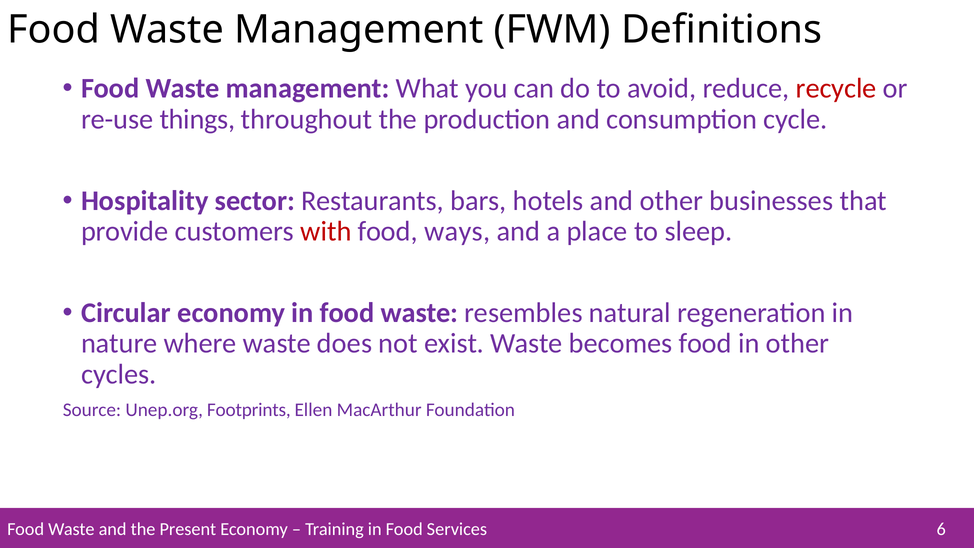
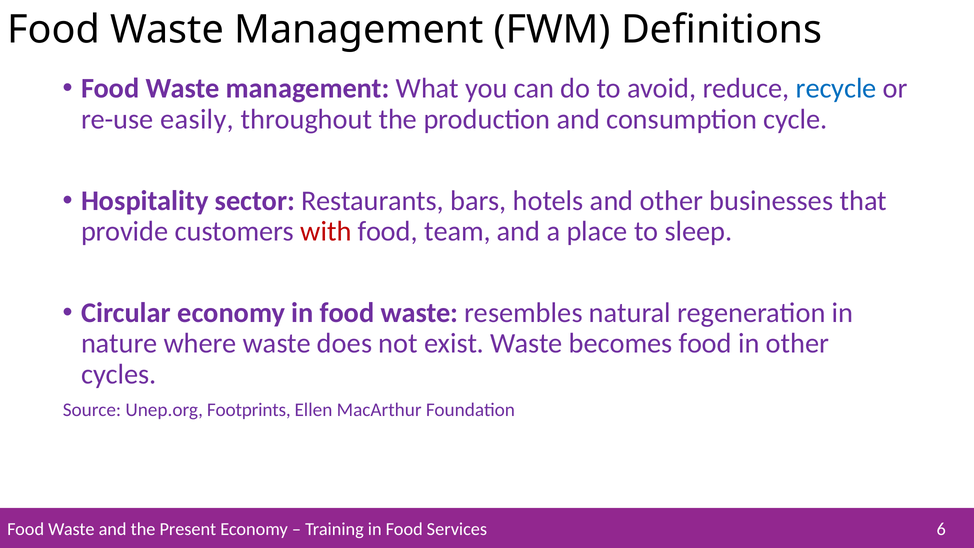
recycle colour: red -> blue
things: things -> easily
ways: ways -> team
